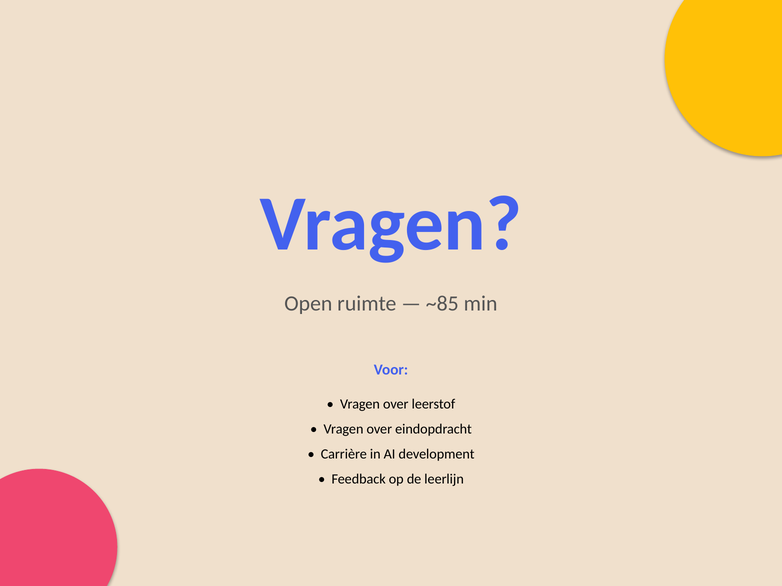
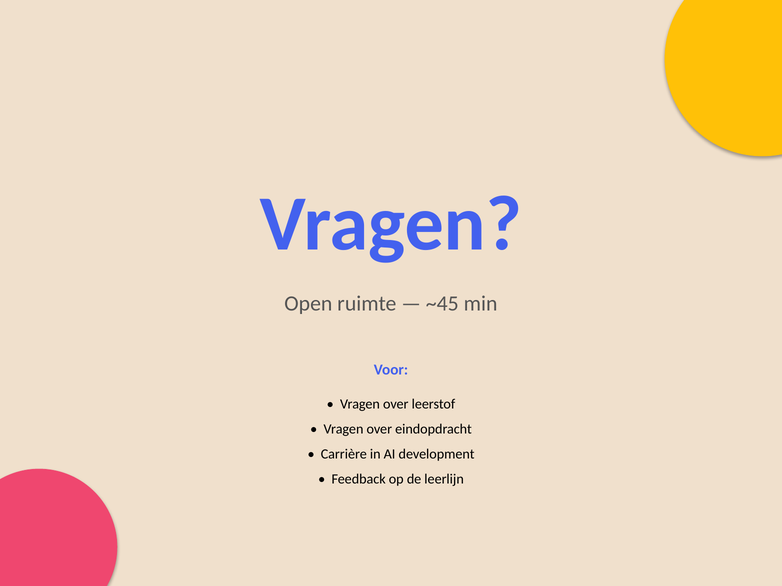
~85: ~85 -> ~45
